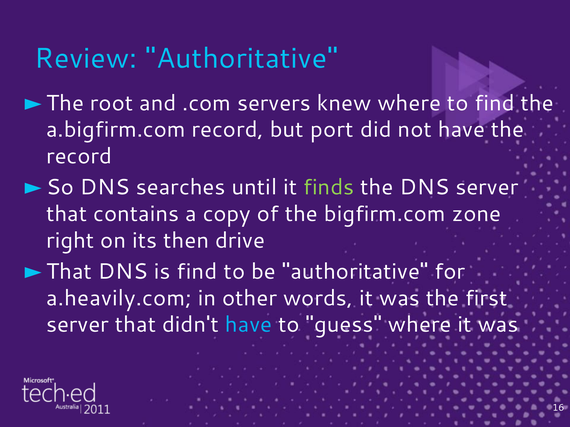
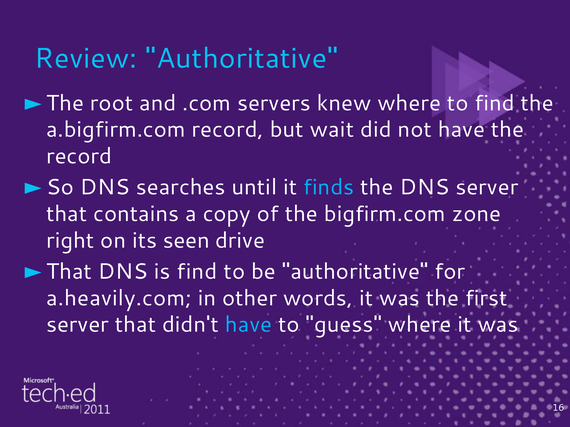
port: port -> wait
finds colour: light green -> light blue
then: then -> seen
